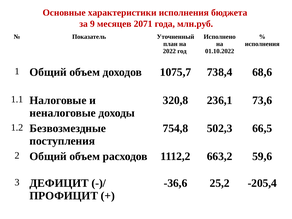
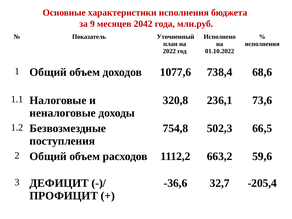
2071: 2071 -> 2042
1075,7: 1075,7 -> 1077,6
25,2: 25,2 -> 32,7
